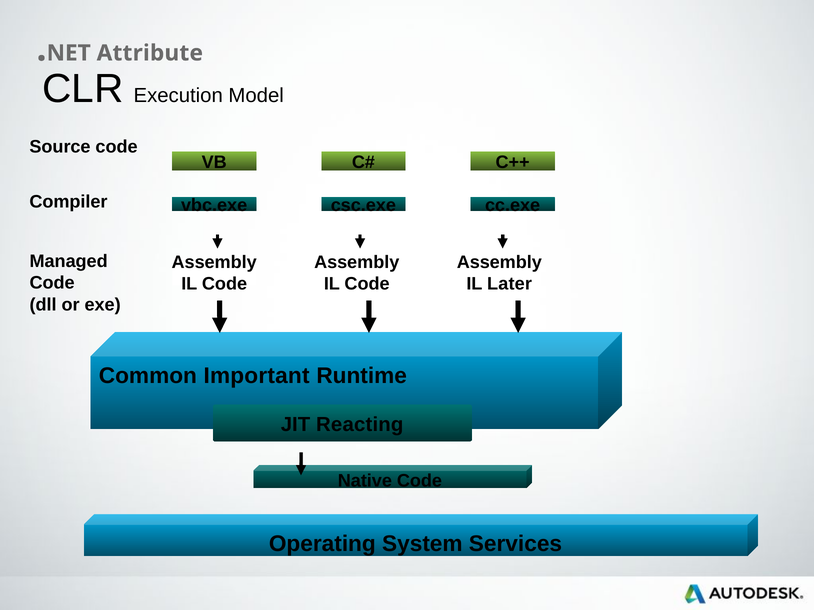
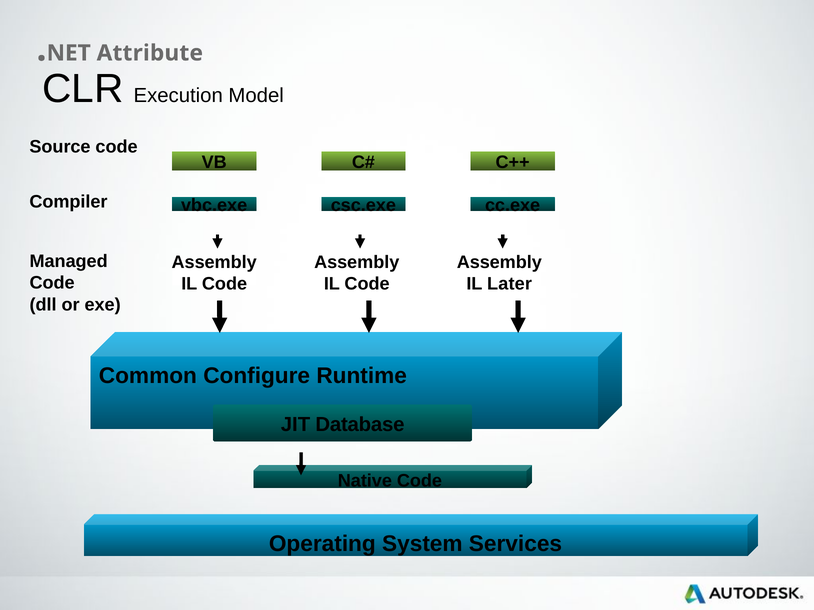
Important: Important -> Configure
Reacting: Reacting -> Database
